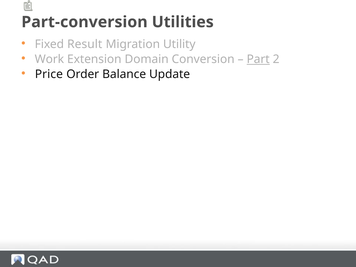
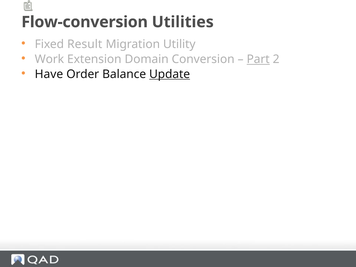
Part-conversion: Part-conversion -> Flow-conversion
Price: Price -> Have
Update underline: none -> present
